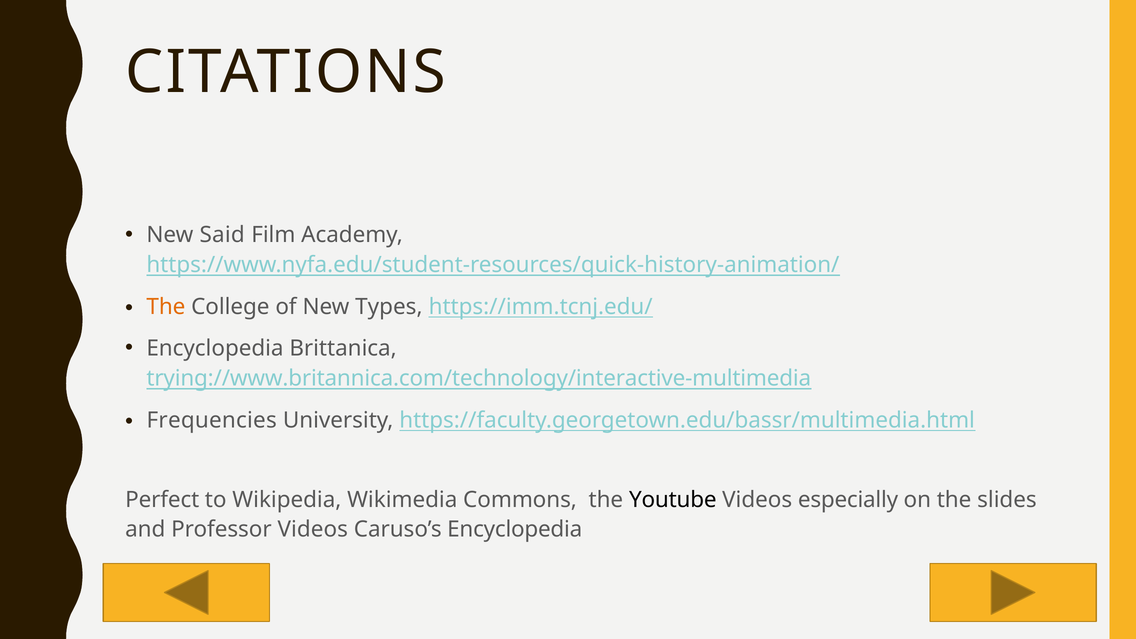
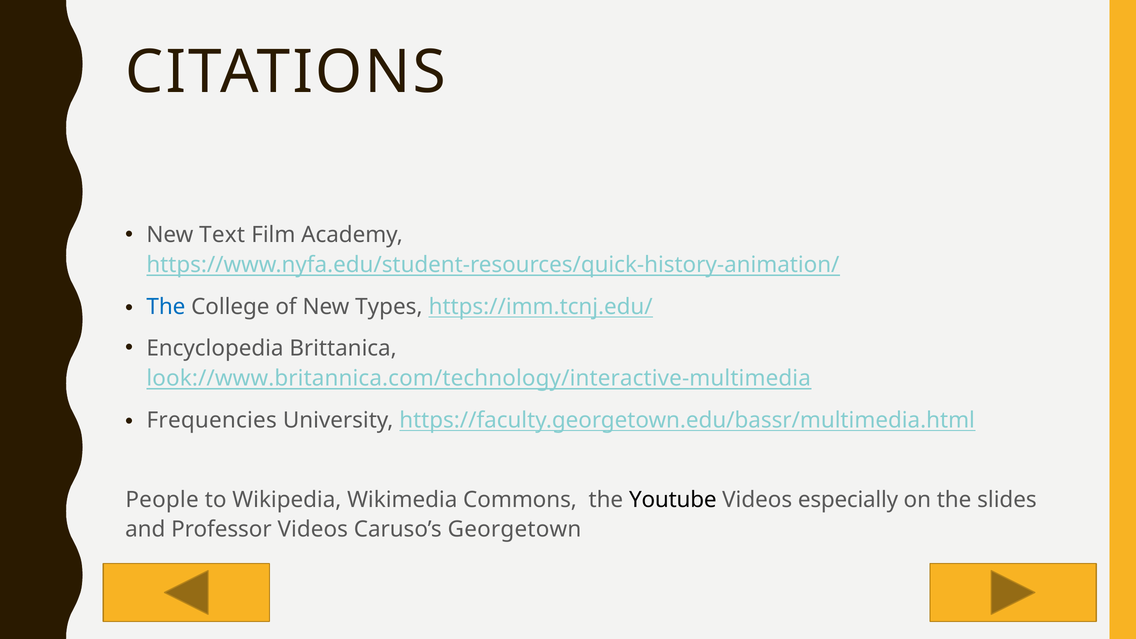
Said: Said -> Text
The at (166, 307) colour: orange -> blue
trying://www.britannica.com/technology/interactive-multimedia: trying://www.britannica.com/technology/interactive-multimedia -> look://www.britannica.com/technology/interactive-multimedia
Perfect: Perfect -> People
Caruso’s Encyclopedia: Encyclopedia -> Georgetown
